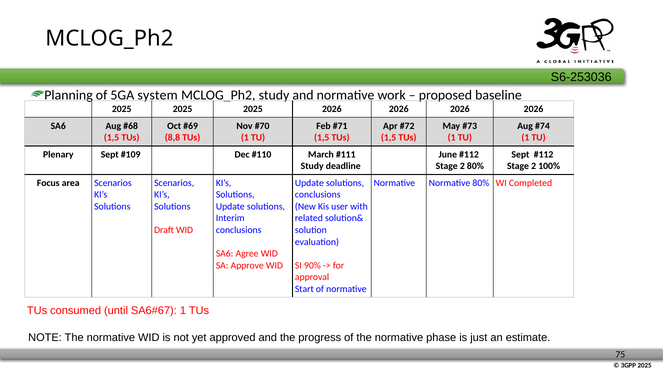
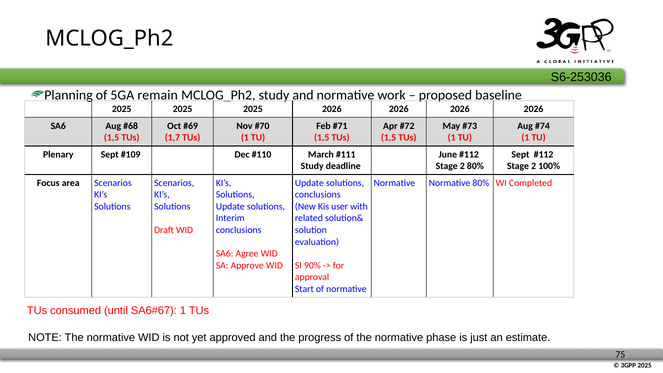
system: system -> remain
8,8: 8,8 -> 1,7
